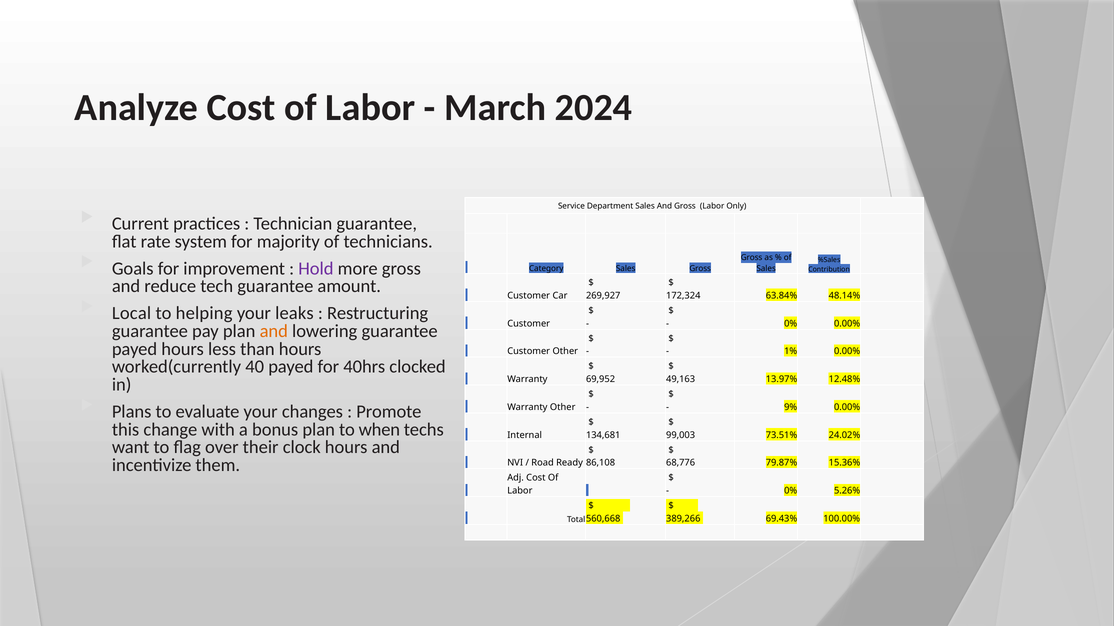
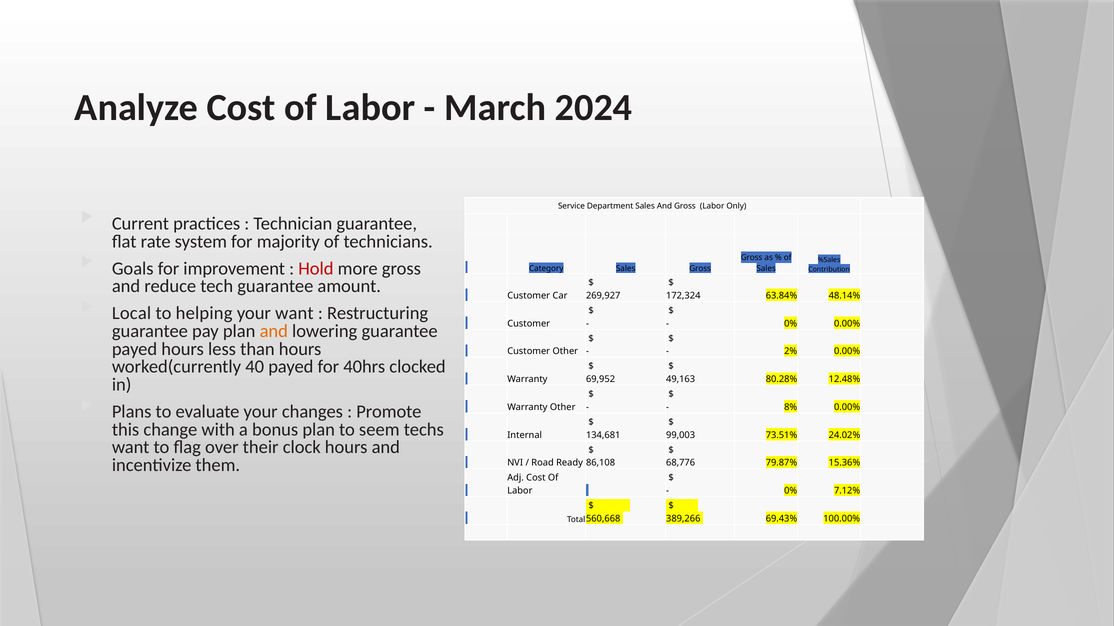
Hold colour: purple -> red
your leaks: leaks -> want
1%: 1% -> 2%
13.97%: 13.97% -> 80.28%
9%: 9% -> 8%
when: when -> seem
5.26%: 5.26% -> 7.12%
